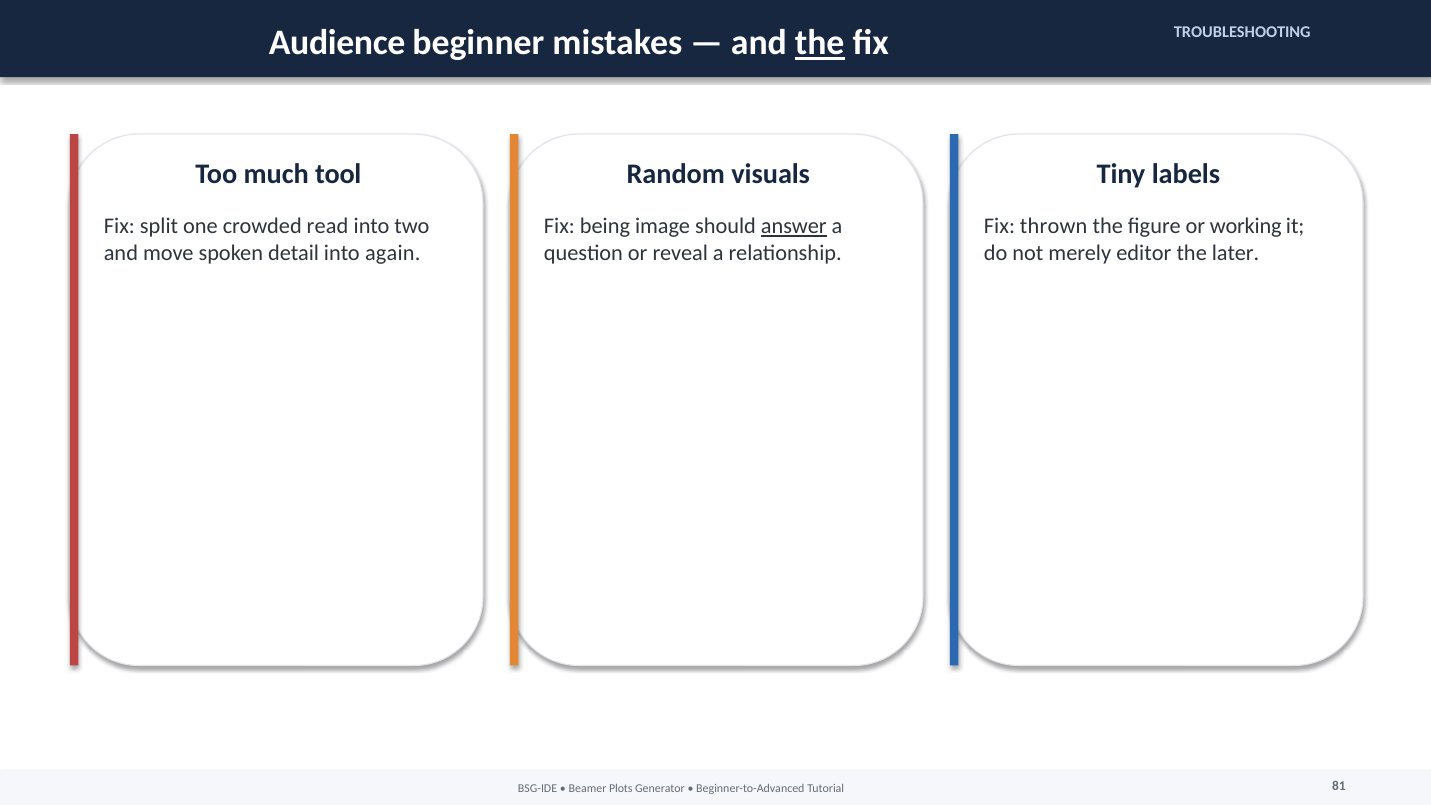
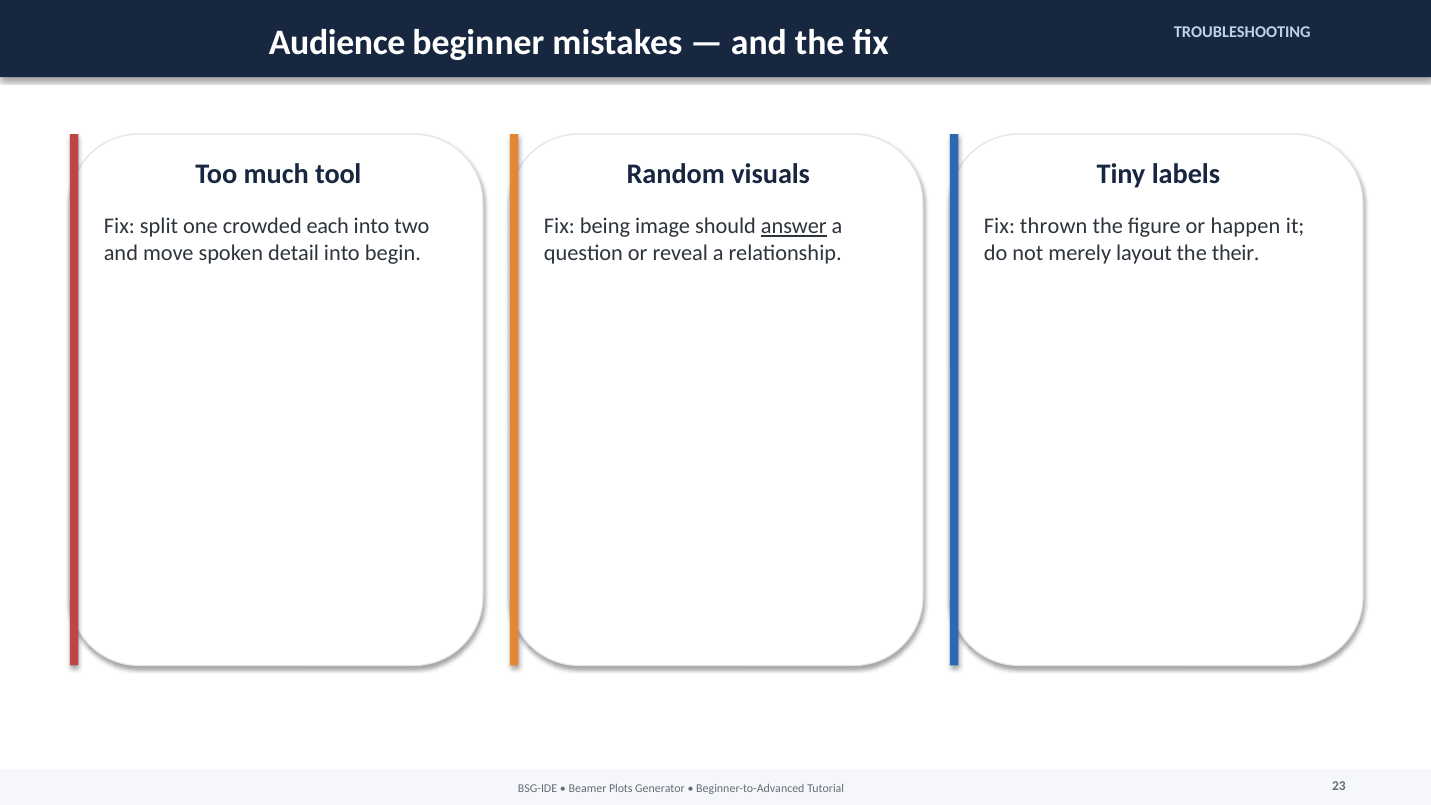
the at (820, 43) underline: present -> none
read: read -> each
working: working -> happen
again: again -> begin
editor: editor -> layout
later: later -> their
81: 81 -> 23
